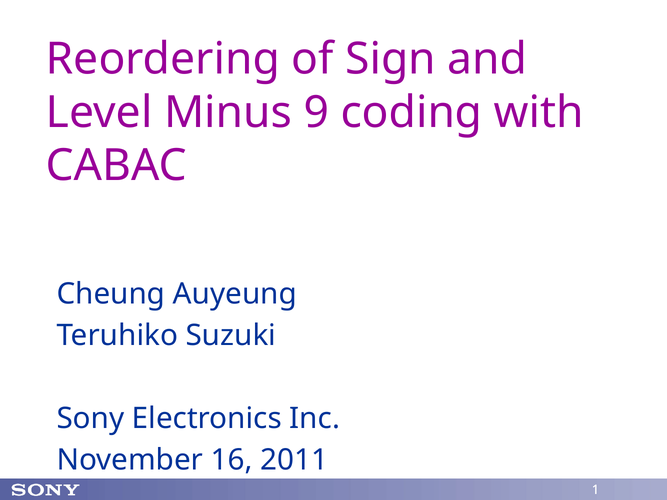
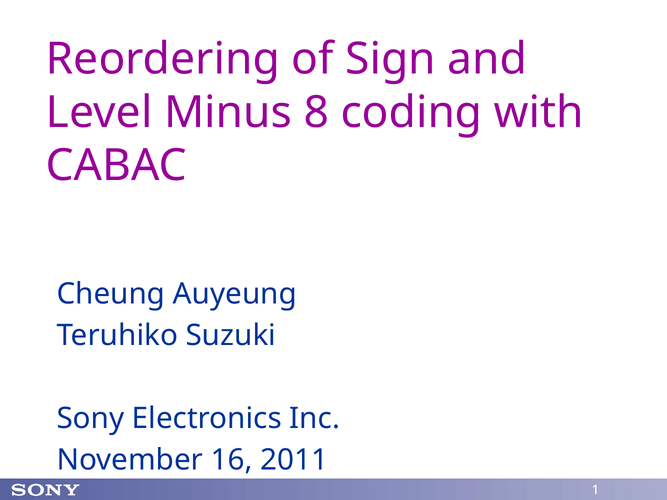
9: 9 -> 8
